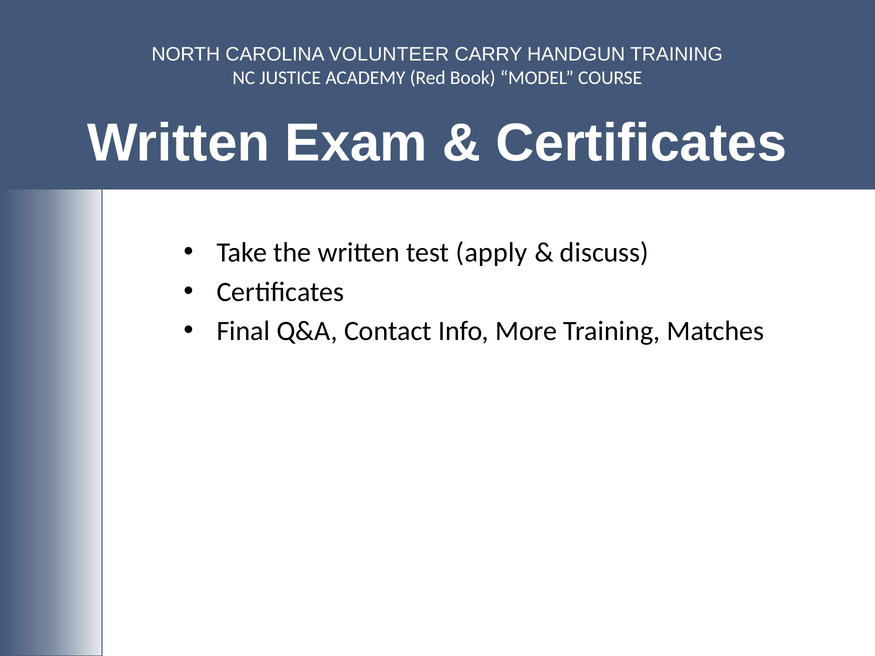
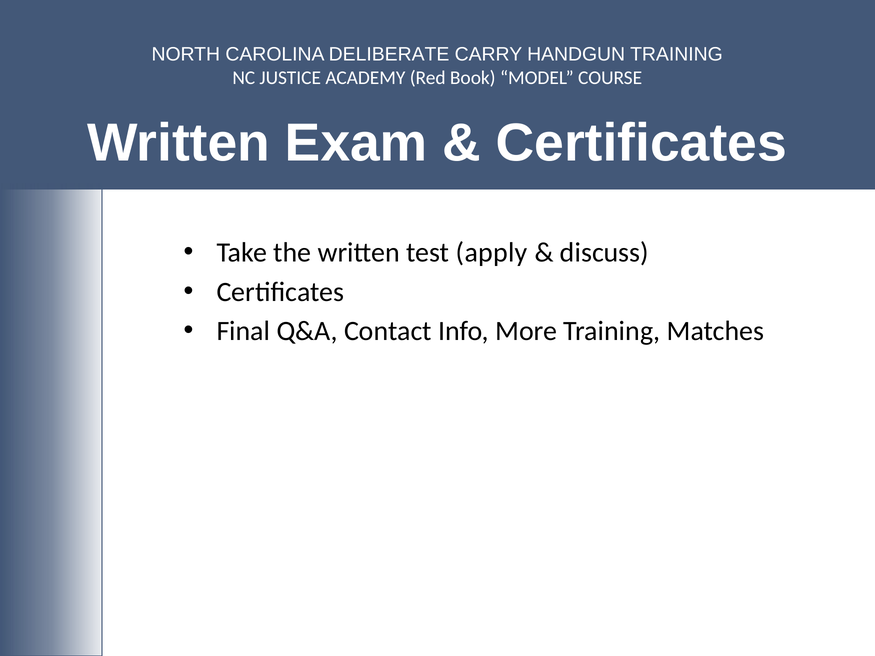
VOLUNTEER: VOLUNTEER -> DELIBERATE
